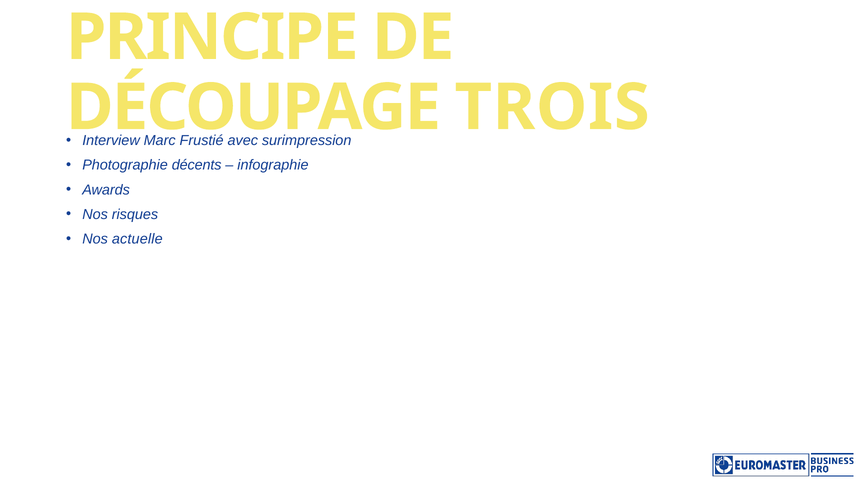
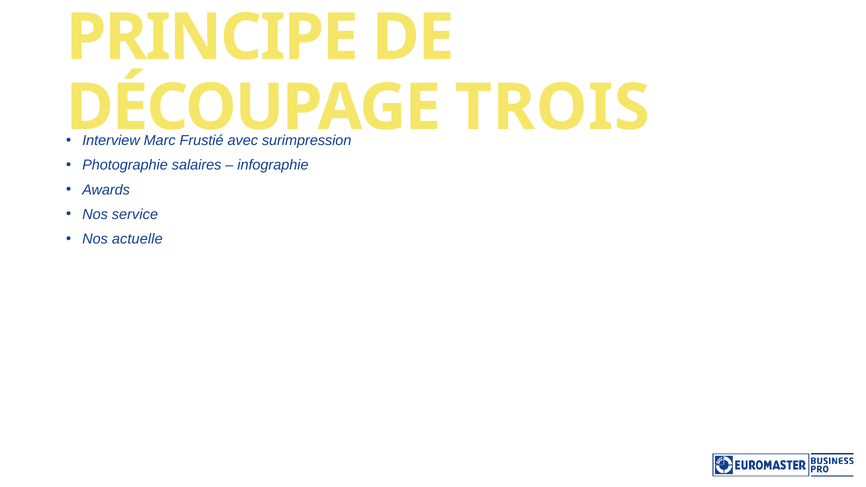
décents: décents -> salaires
risques: risques -> service
